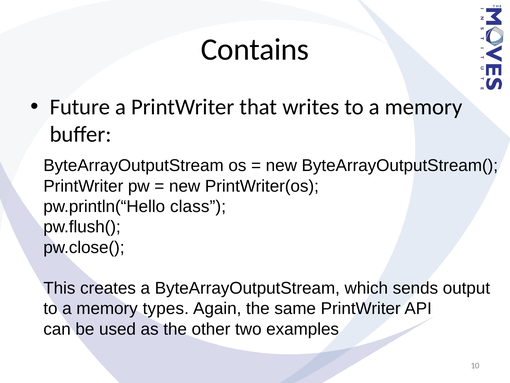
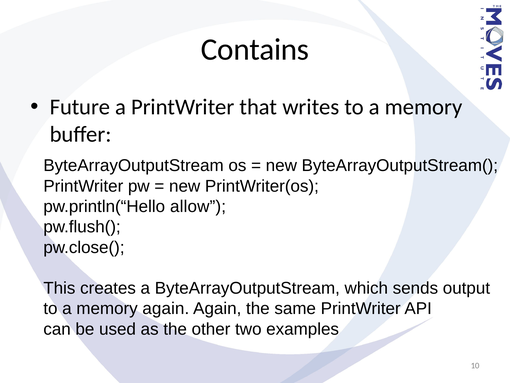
class: class -> allow
memory types: types -> again
